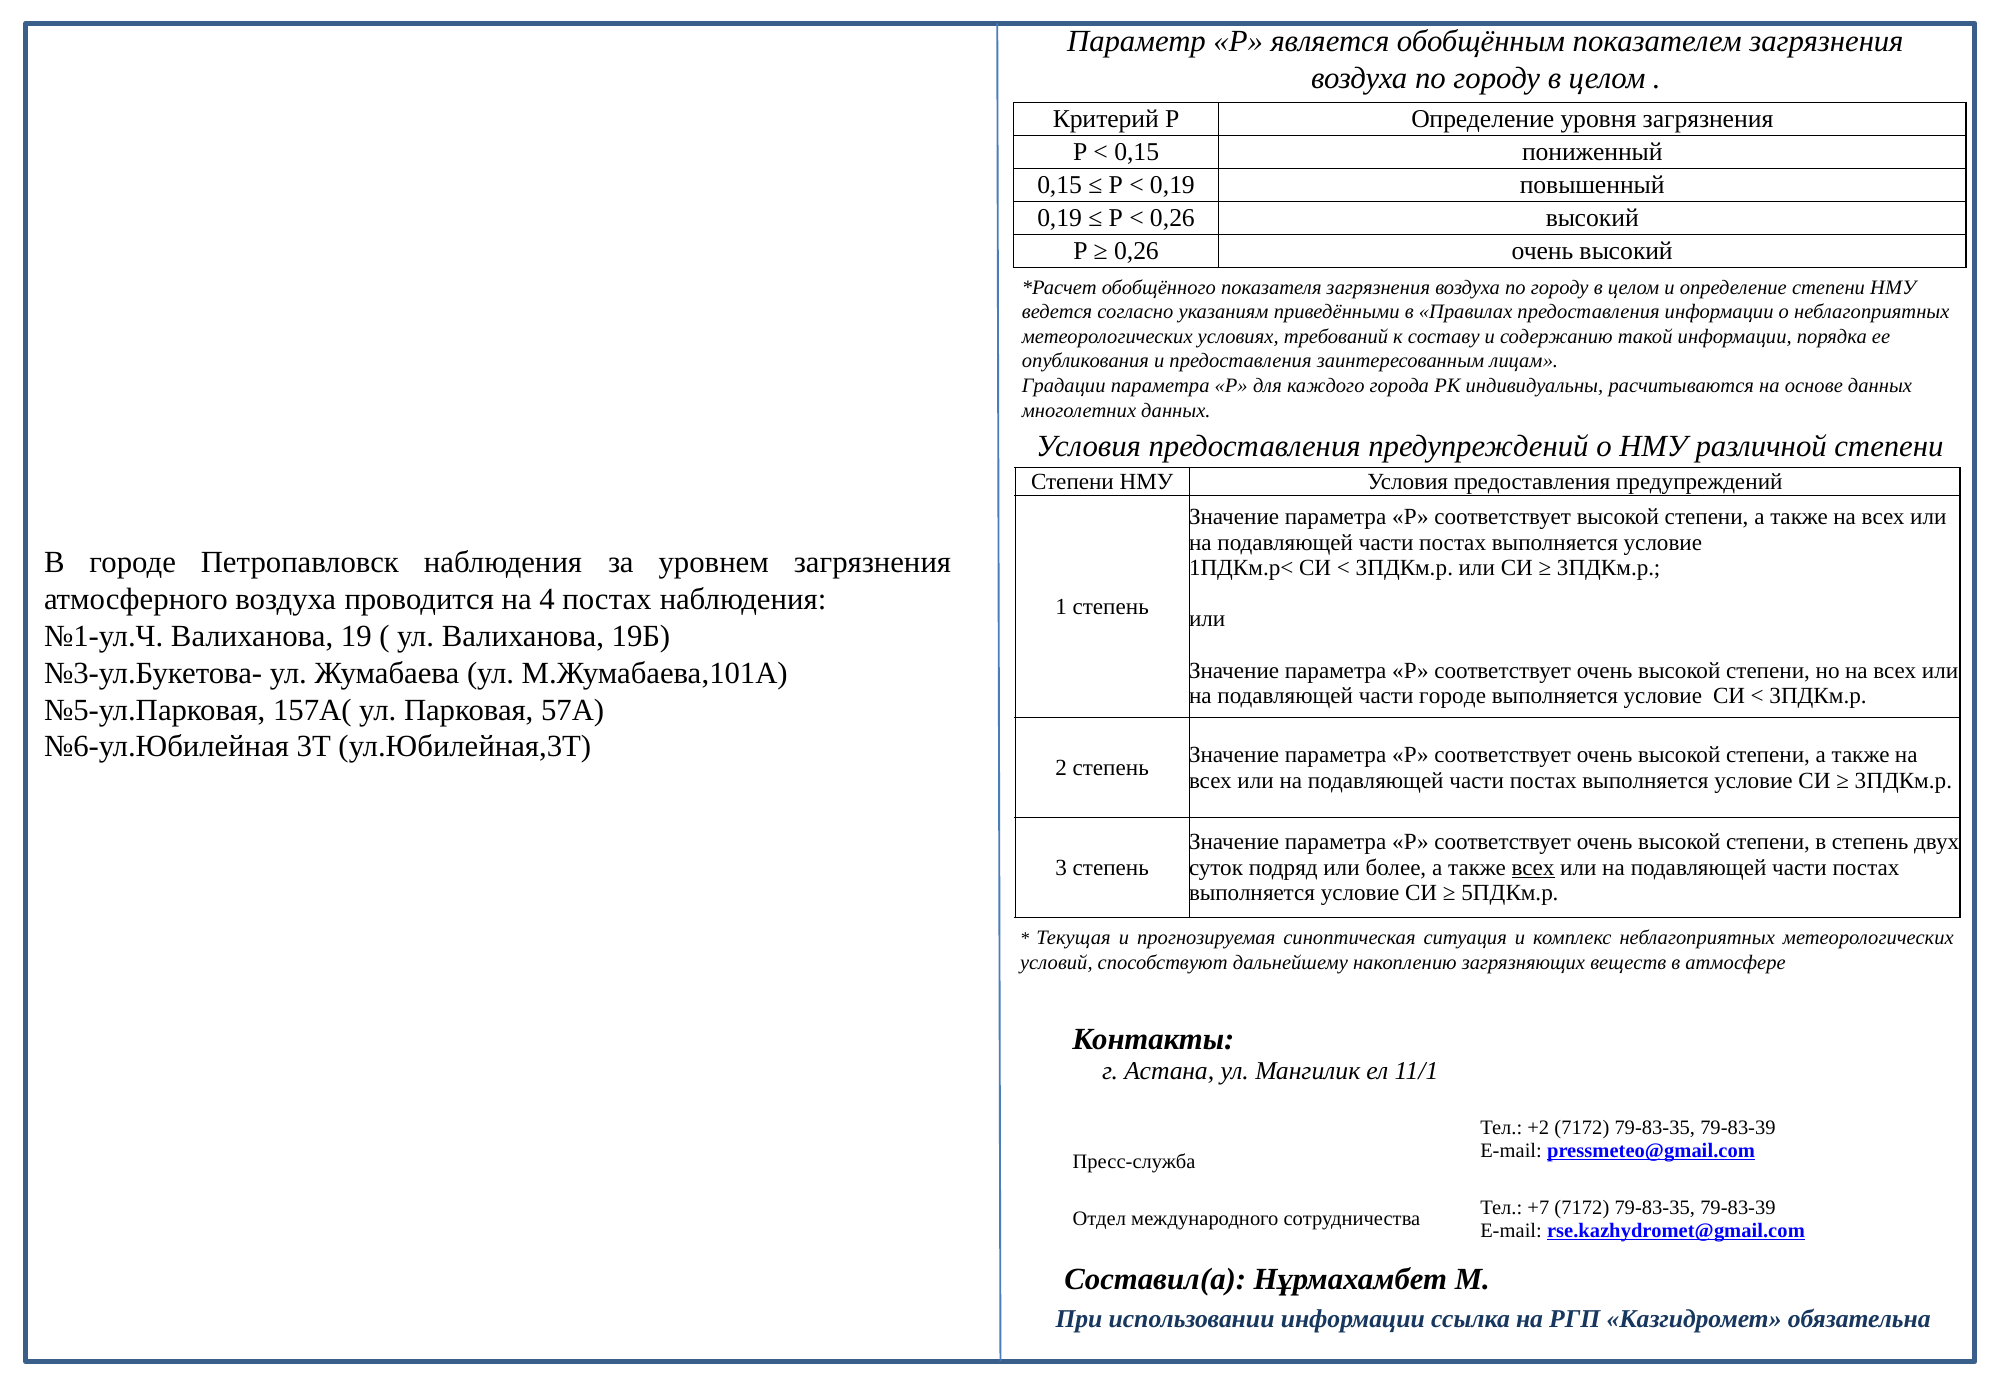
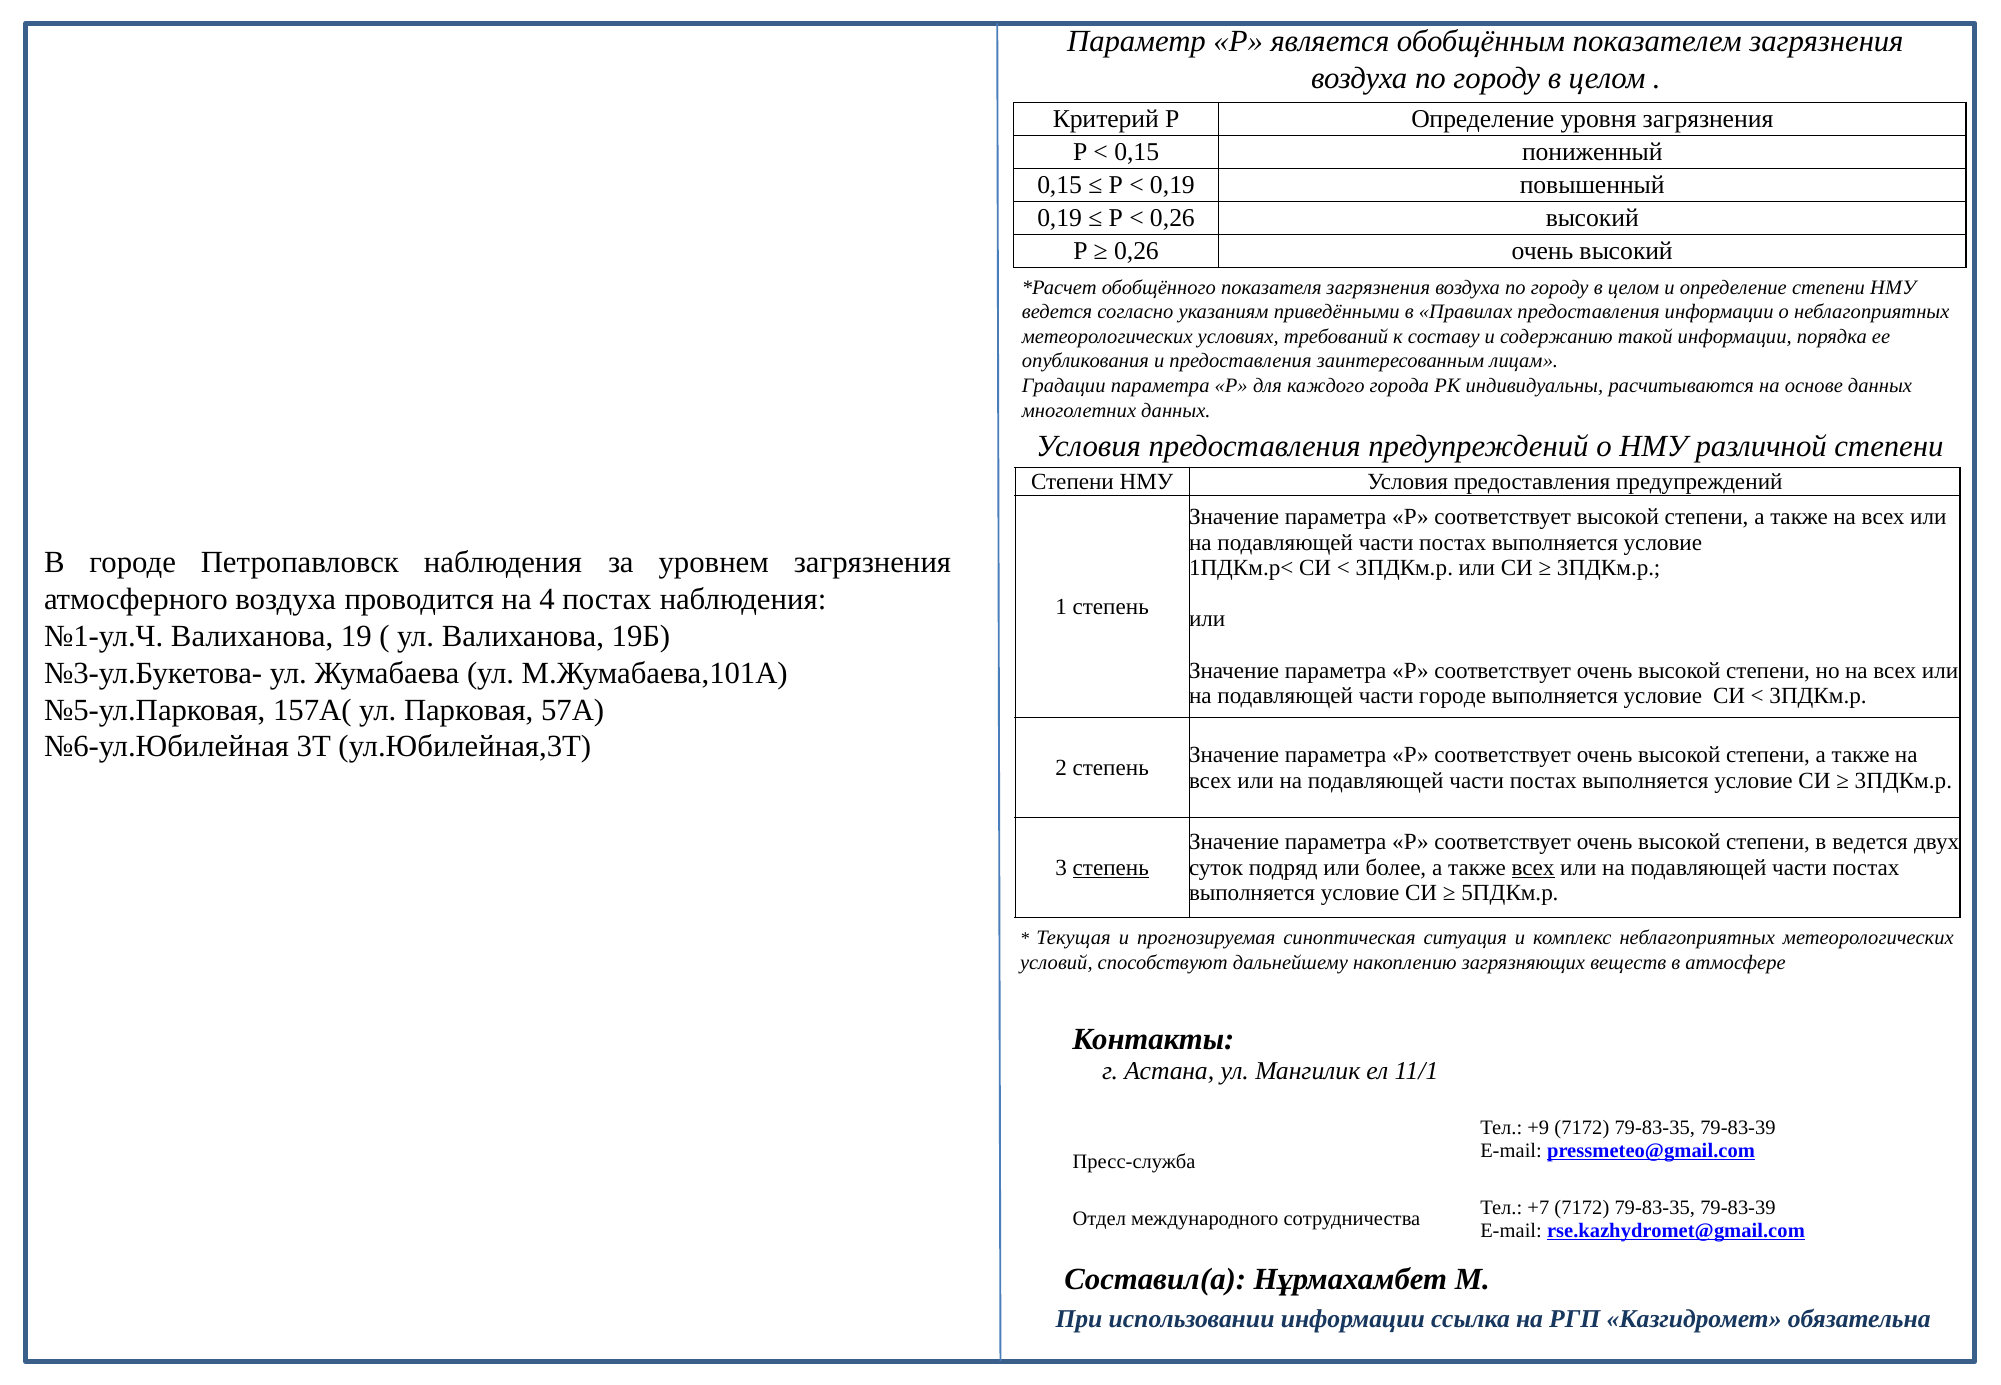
в степень: степень -> ведется
степень at (1111, 868) underline: none -> present
+2: +2 -> +9
